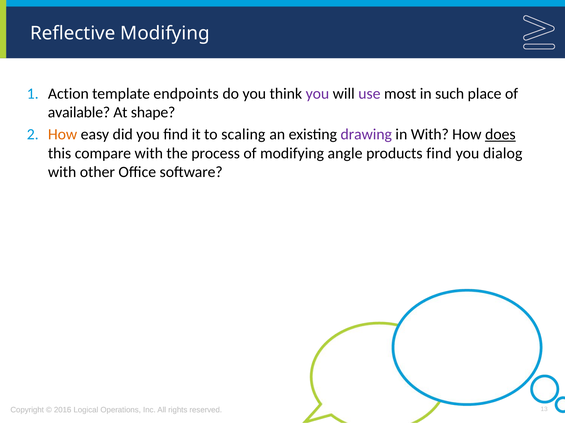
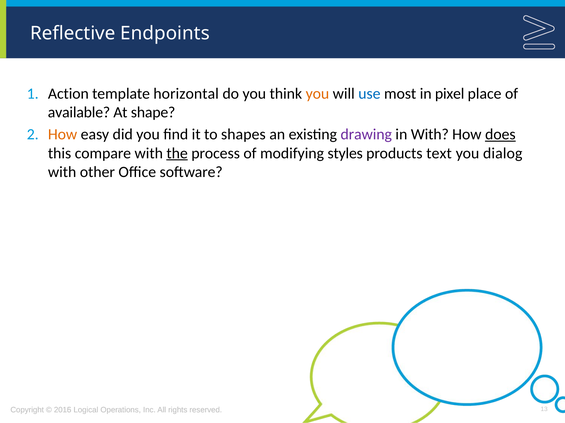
Reflective Modifying: Modifying -> Endpoints
endpoints: endpoints -> horizontal
you at (317, 94) colour: purple -> orange
use colour: purple -> blue
such: such -> pixel
scaling: scaling -> shapes
the underline: none -> present
angle: angle -> styles
products find: find -> text
